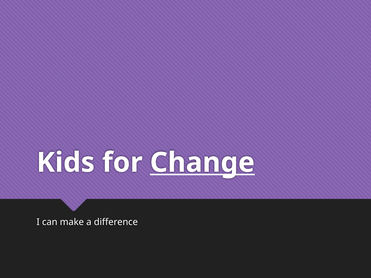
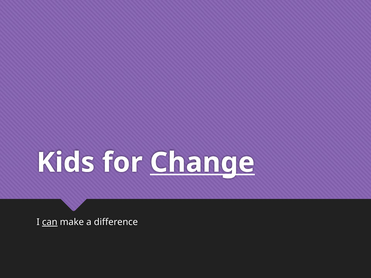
can underline: none -> present
